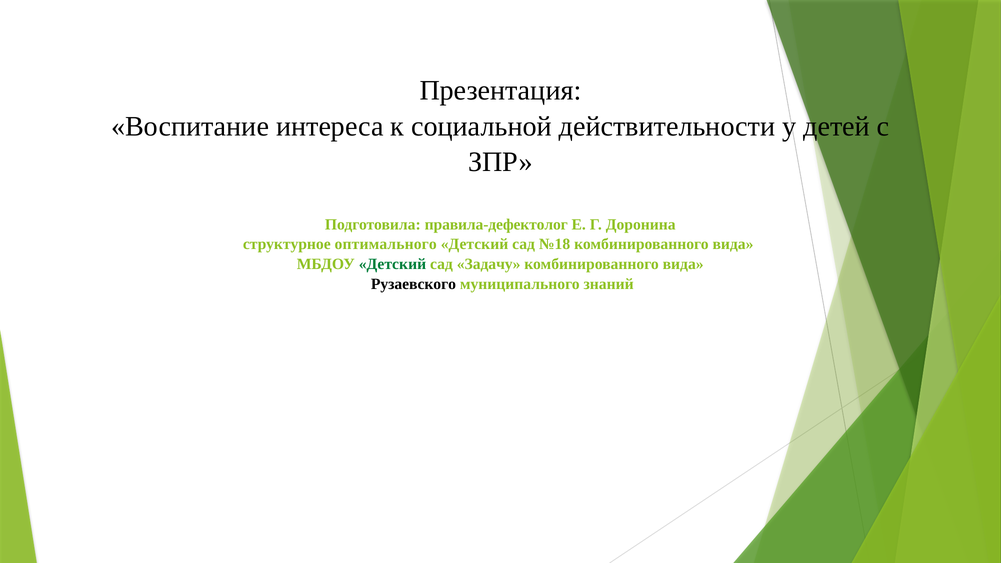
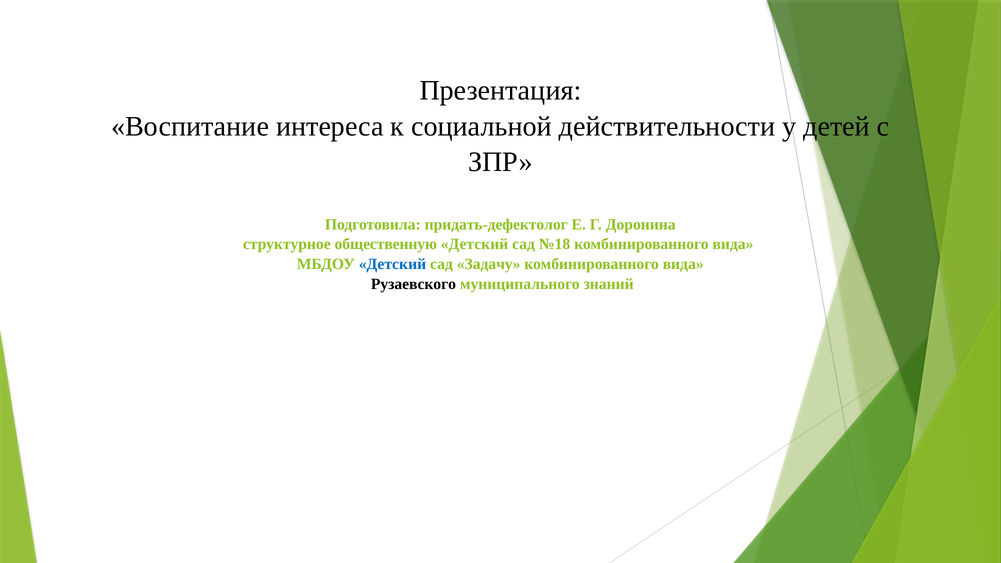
правила-дефектолог: правила-дефектолог -> придать-дефектолог
оптимального: оптимального -> общественную
Детский at (392, 264) colour: green -> blue
